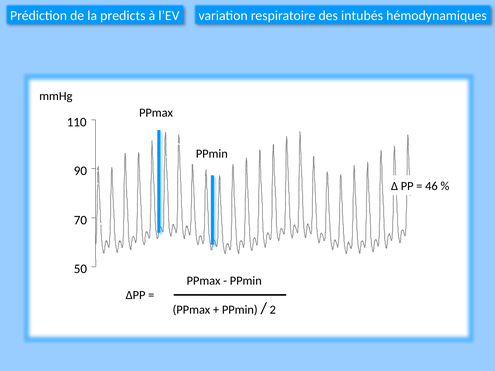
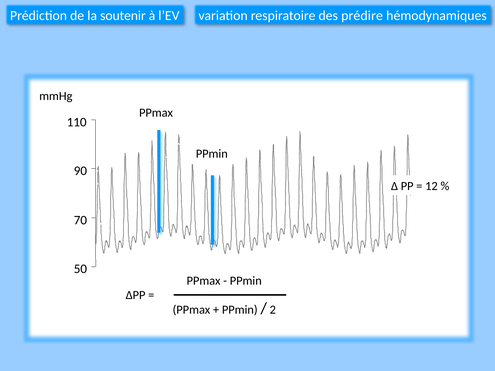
predicts: predicts -> soutenir
intubés: intubés -> prédire
46: 46 -> 12
